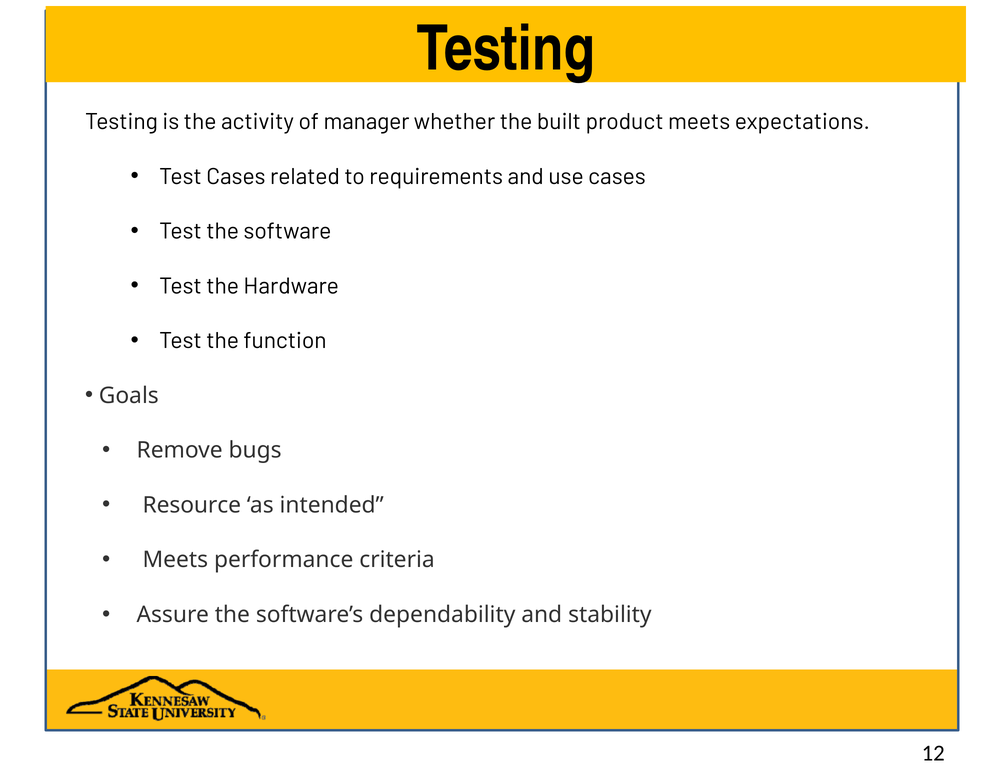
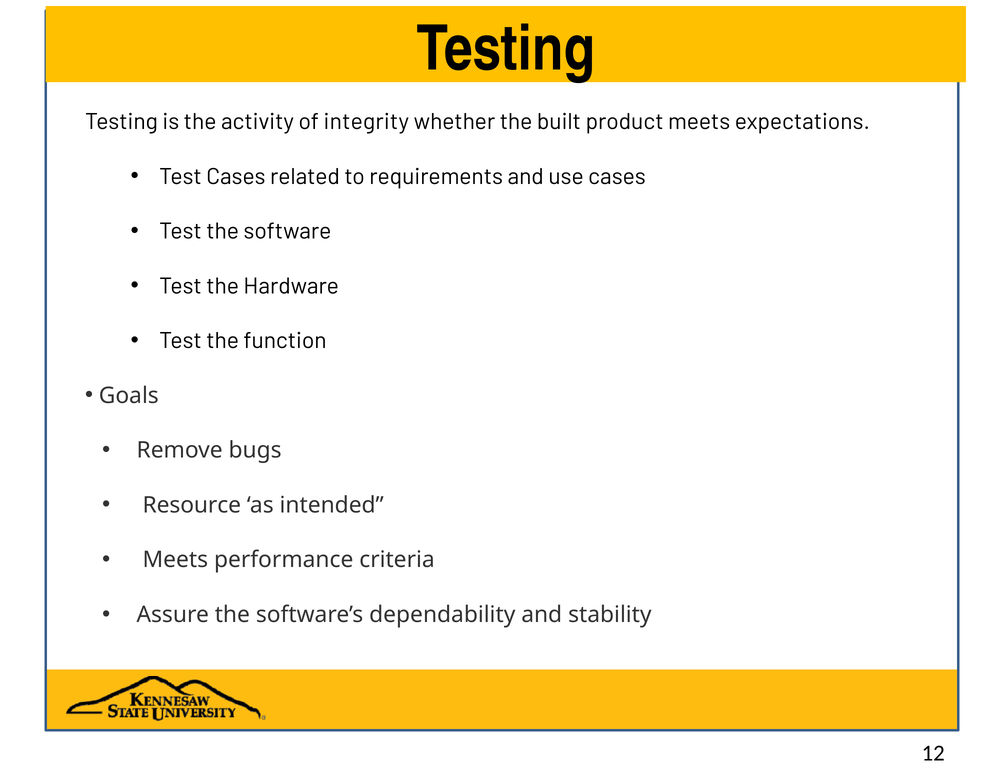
manager: manager -> integrity
